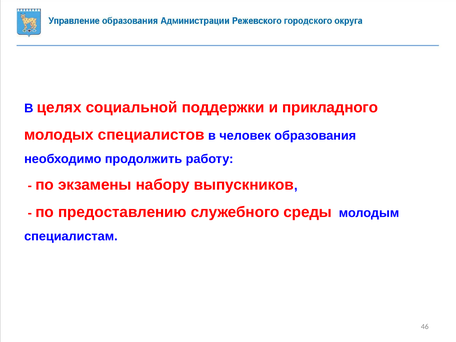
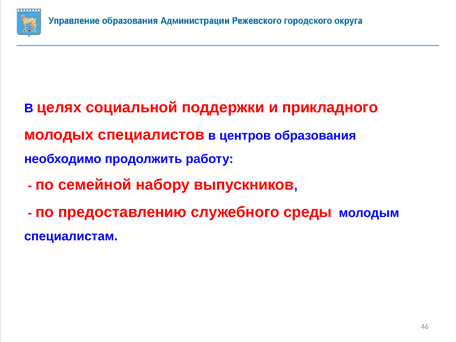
человек: человек -> центров
экзамены: экзамены -> семейной
